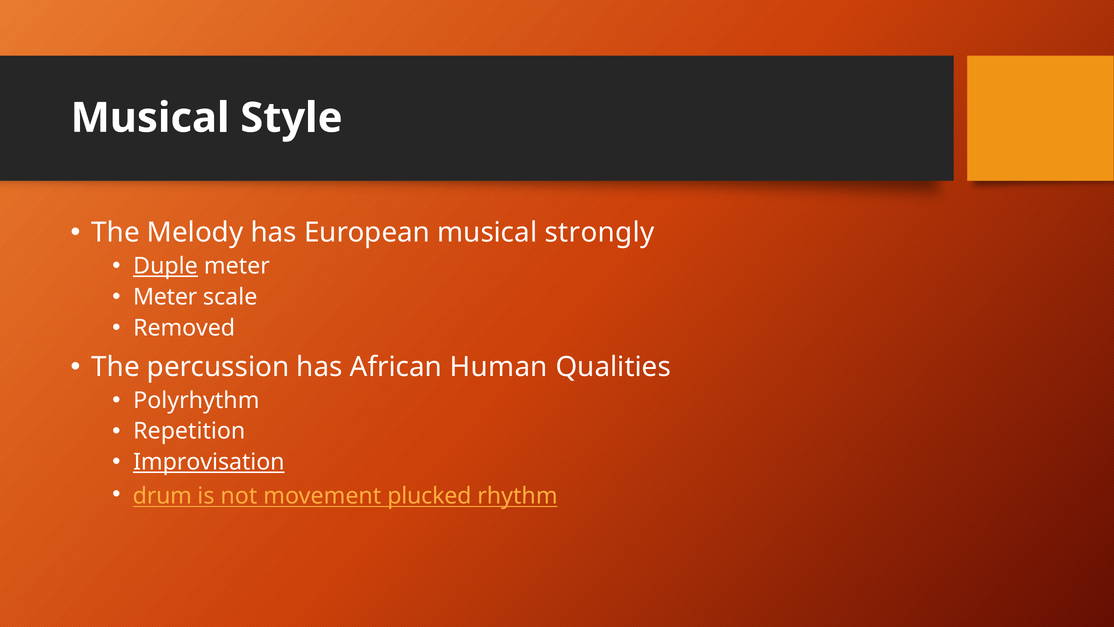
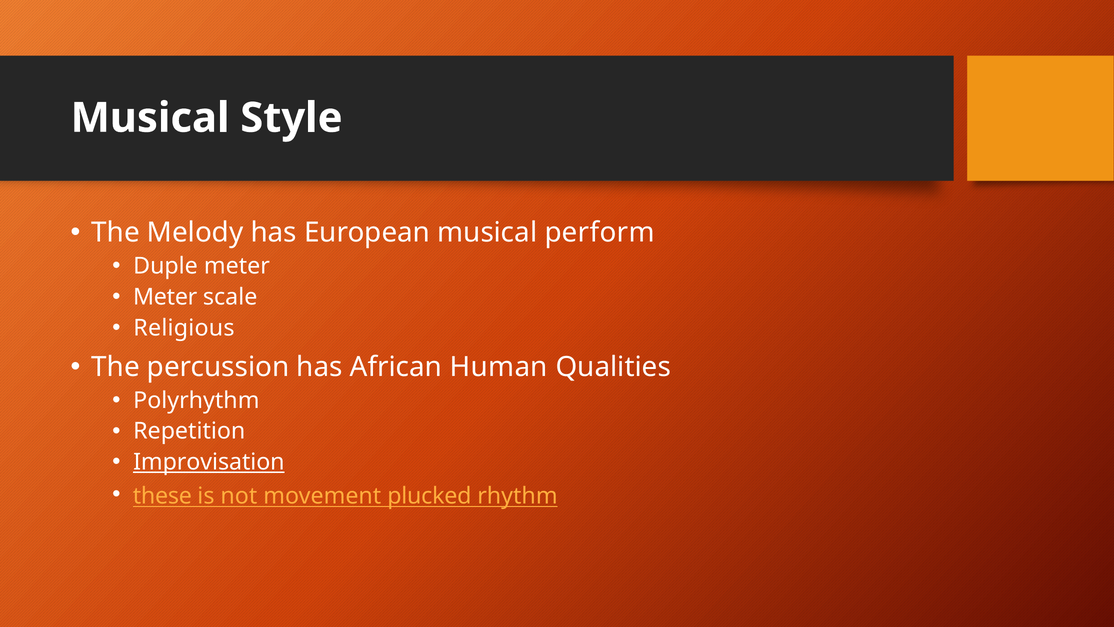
strongly: strongly -> perform
Duple underline: present -> none
Removed: Removed -> Religious
drum: drum -> these
